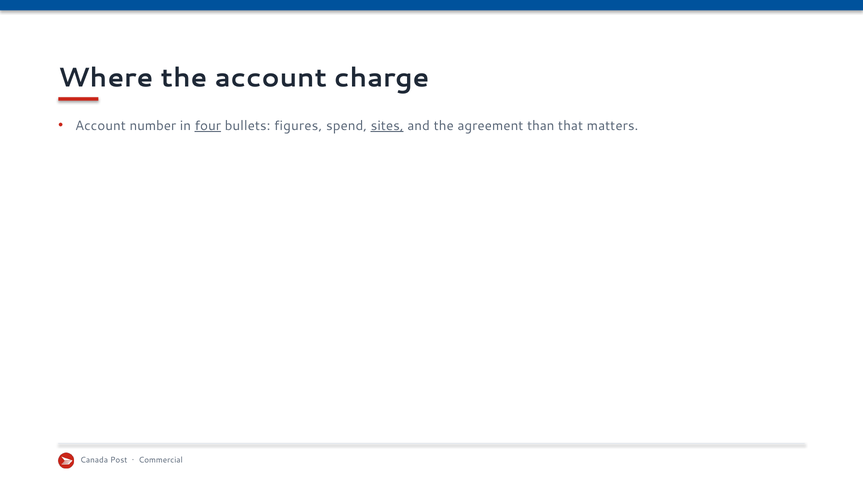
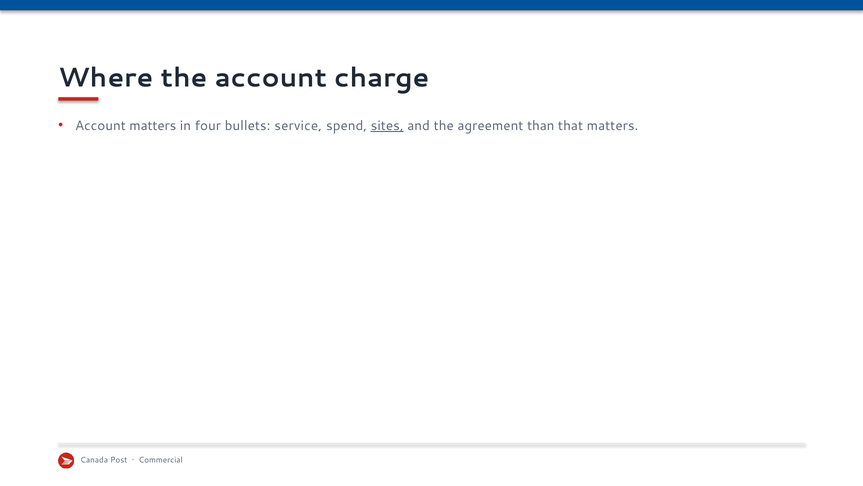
Account number: number -> matters
four underline: present -> none
figures: figures -> service
